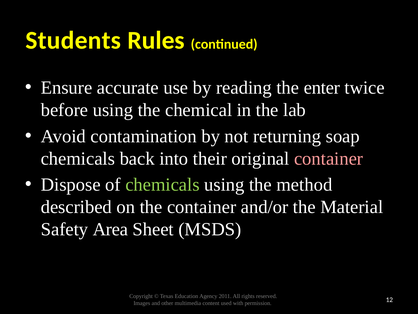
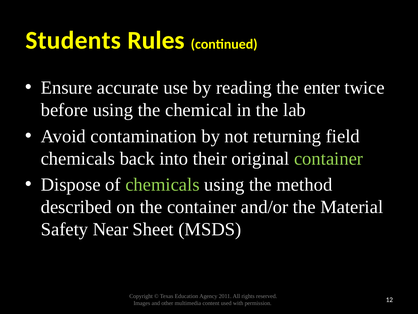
soap: soap -> field
container at (329, 158) colour: pink -> light green
Area: Area -> Near
